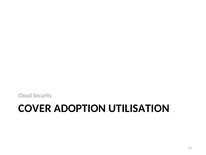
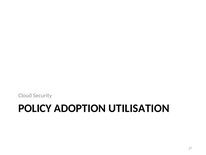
COVER: COVER -> POLICY
